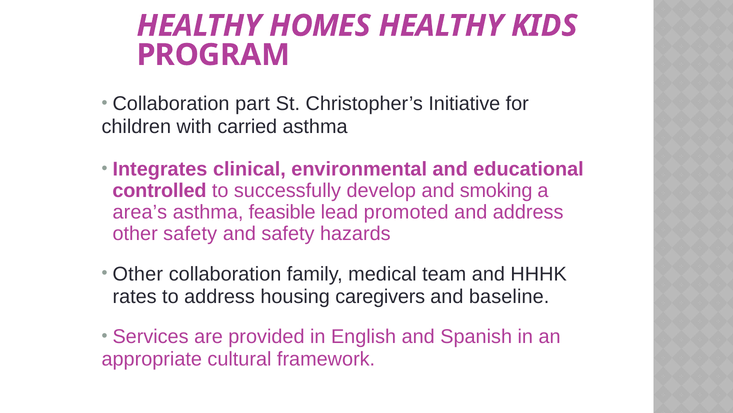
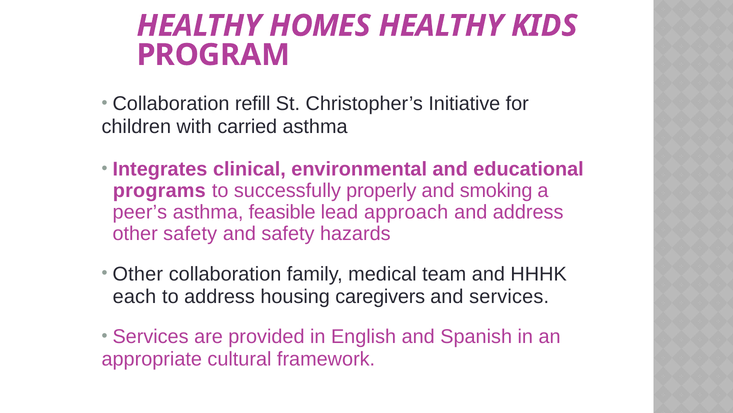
part: part -> refill
controlled: controlled -> programs
develop: develop -> properly
area’s: area’s -> peer’s
promoted: promoted -> approach
rates: rates -> each
and baseline: baseline -> services
